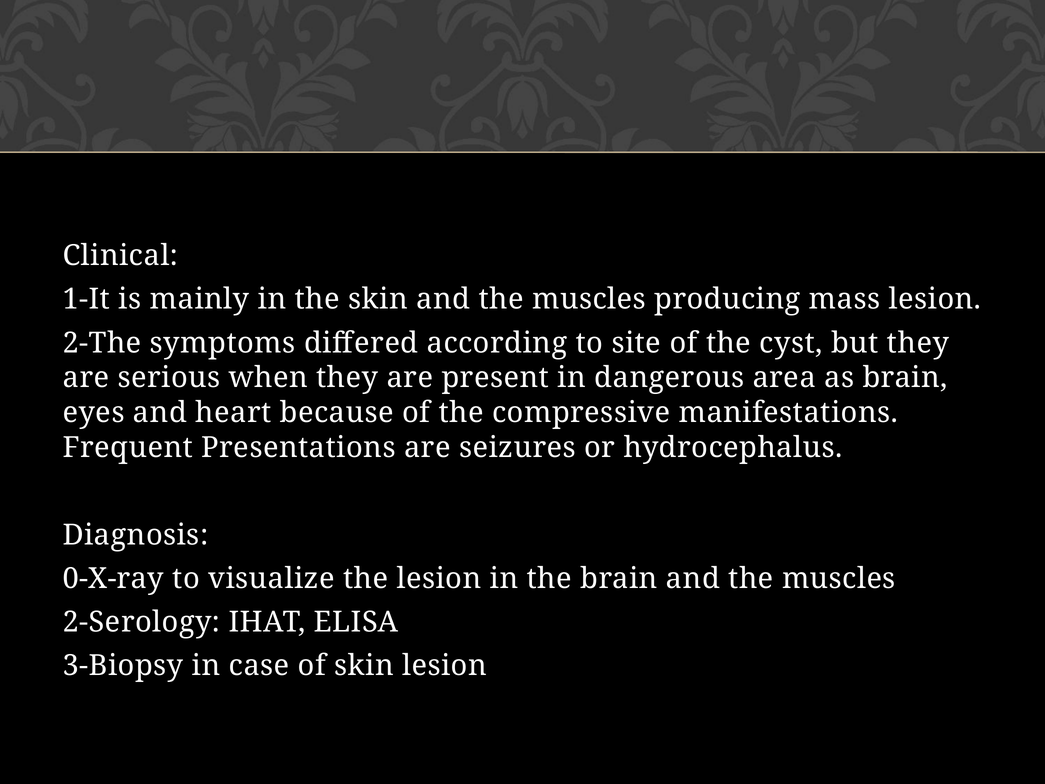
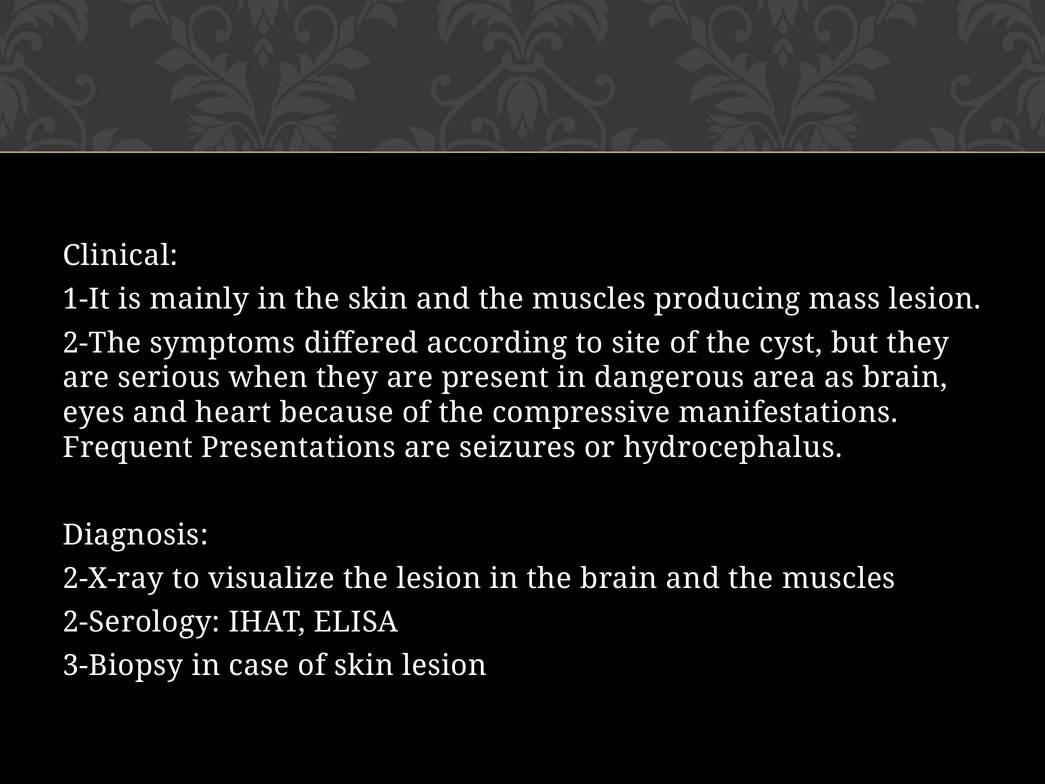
0-X-ray: 0-X-ray -> 2-X-ray
